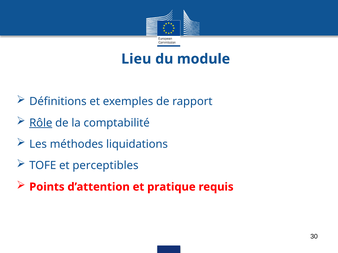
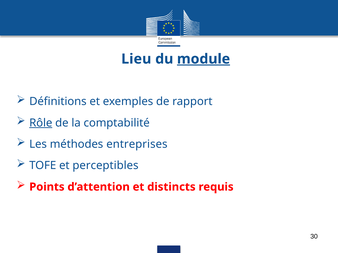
module underline: none -> present
liquidations: liquidations -> entreprises
pratique: pratique -> distincts
